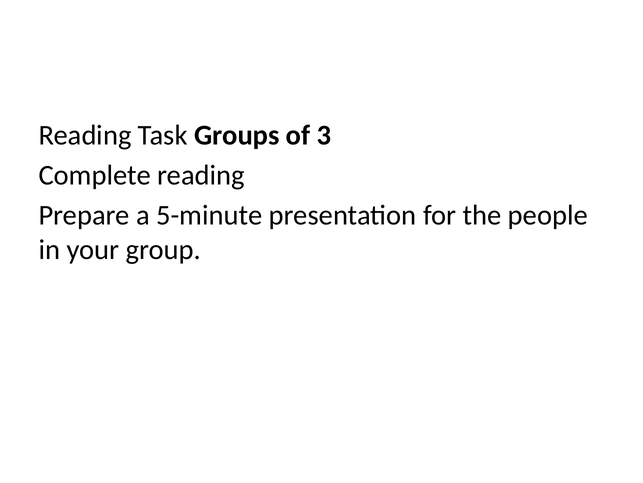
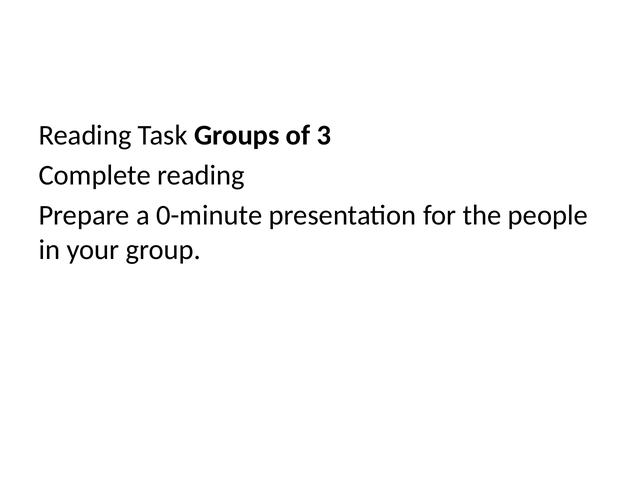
5-minute: 5-minute -> 0-minute
